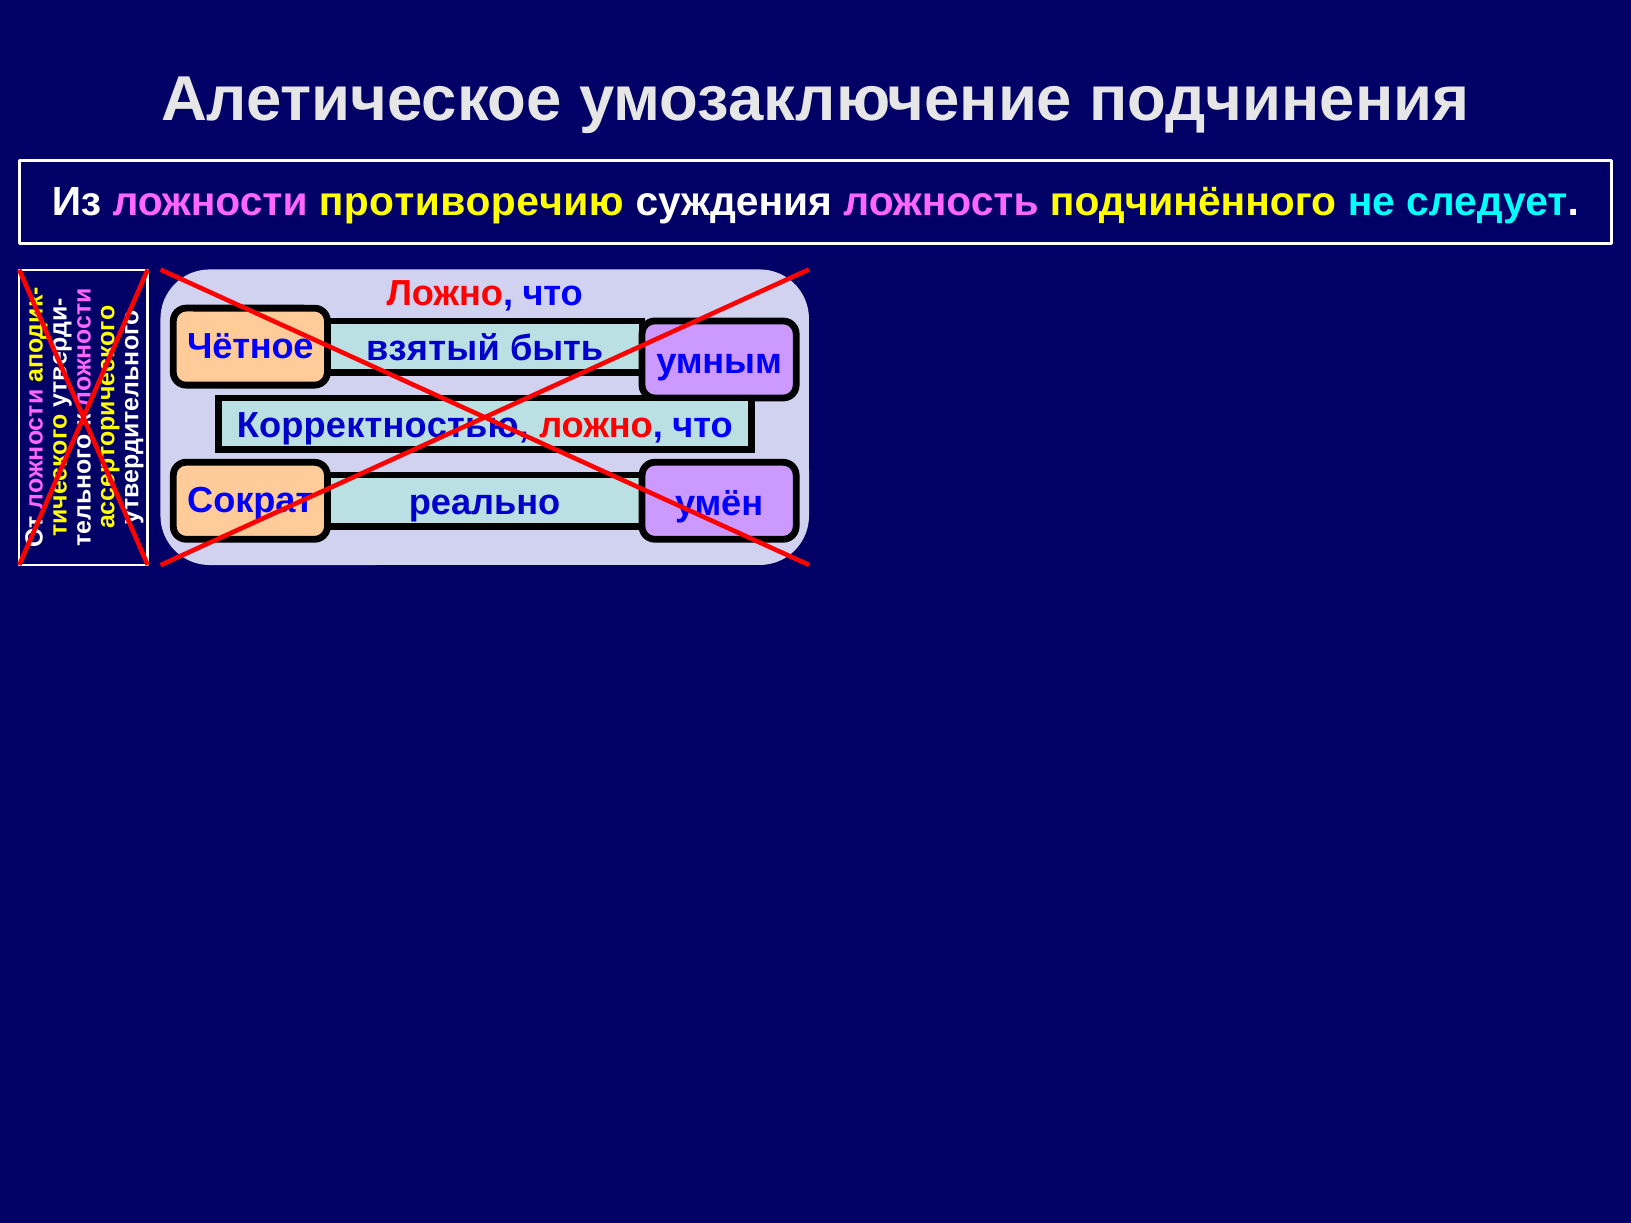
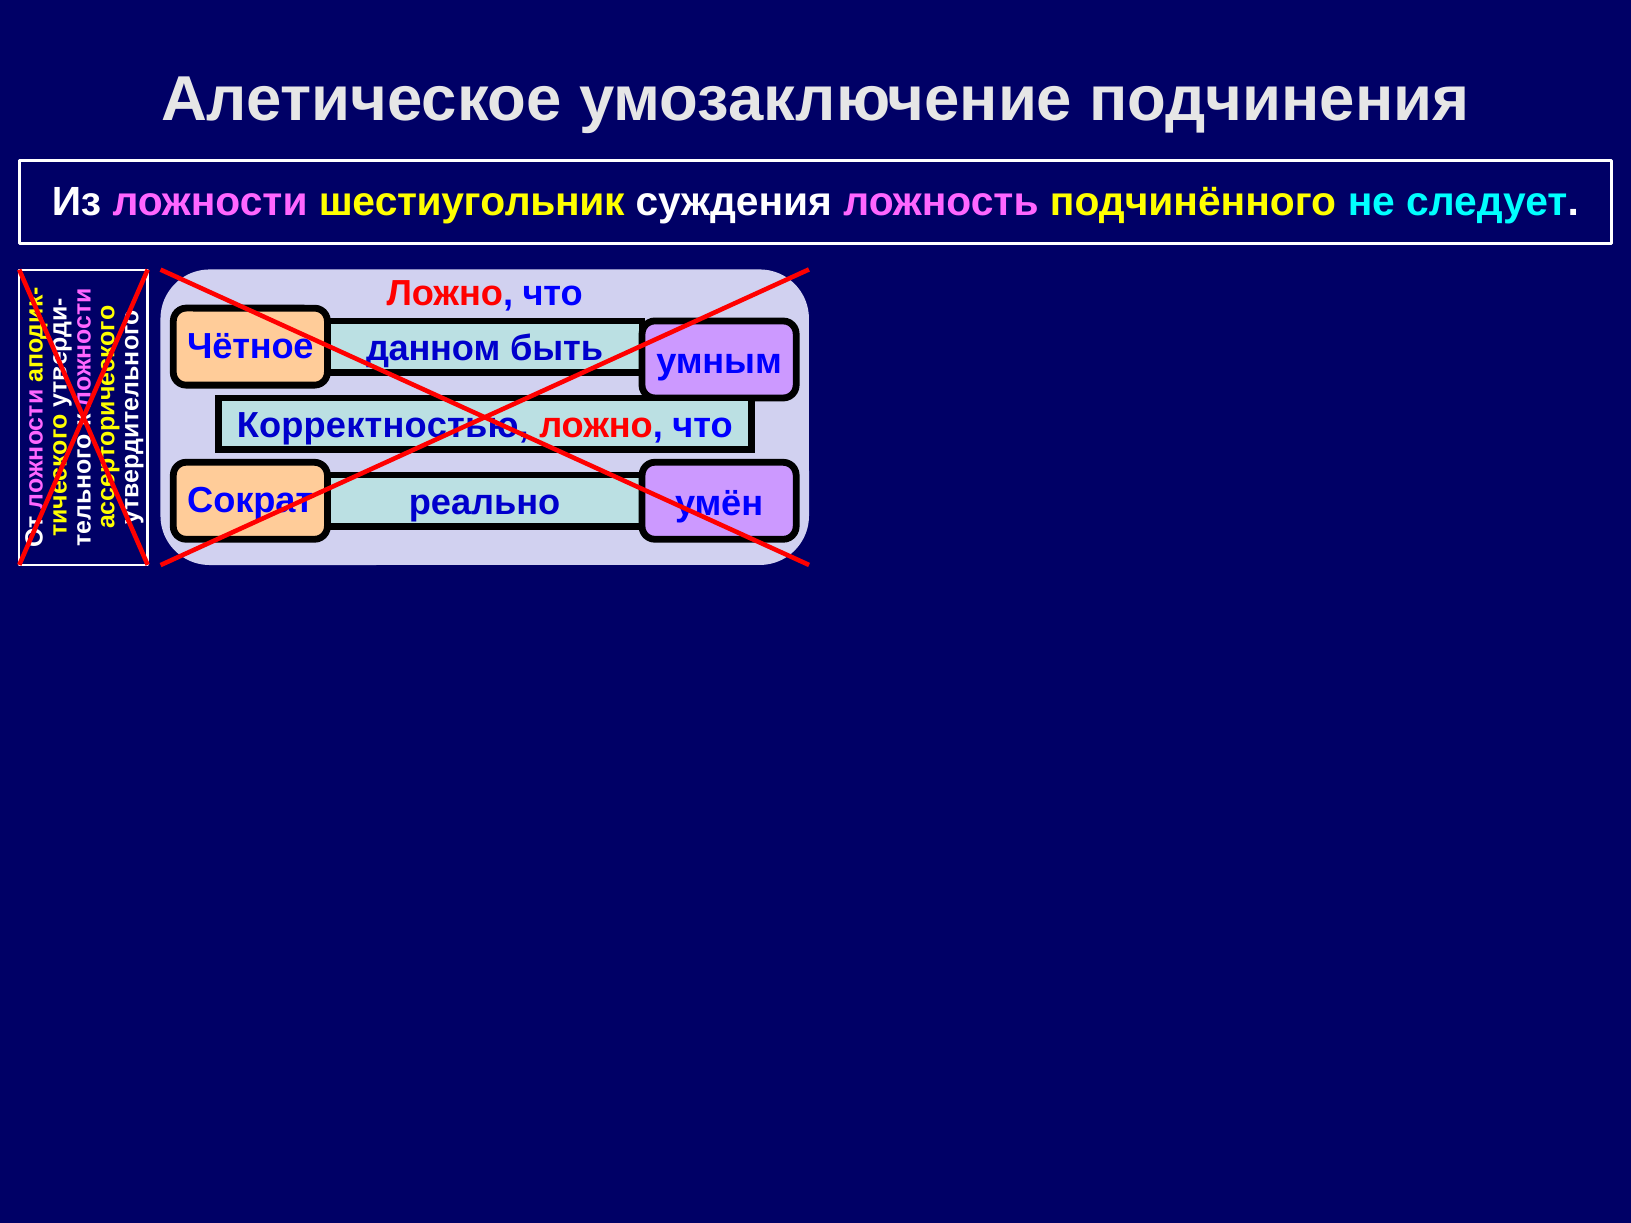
противоречию: противоречию -> шестиугольник
взятый: взятый -> данном
